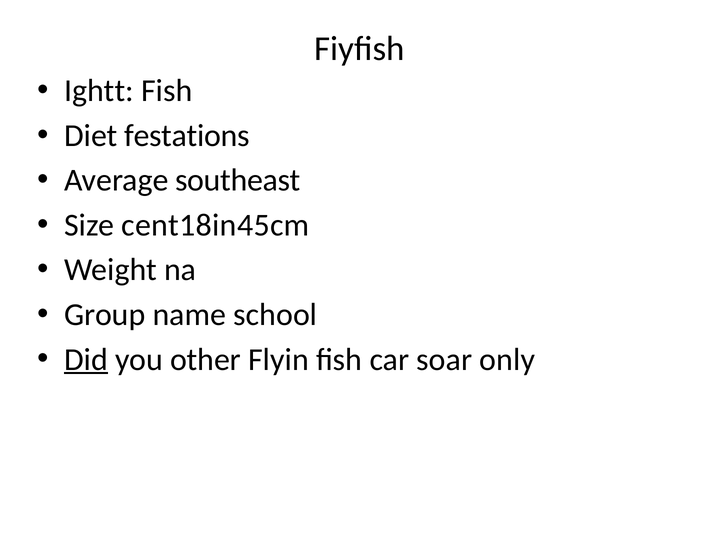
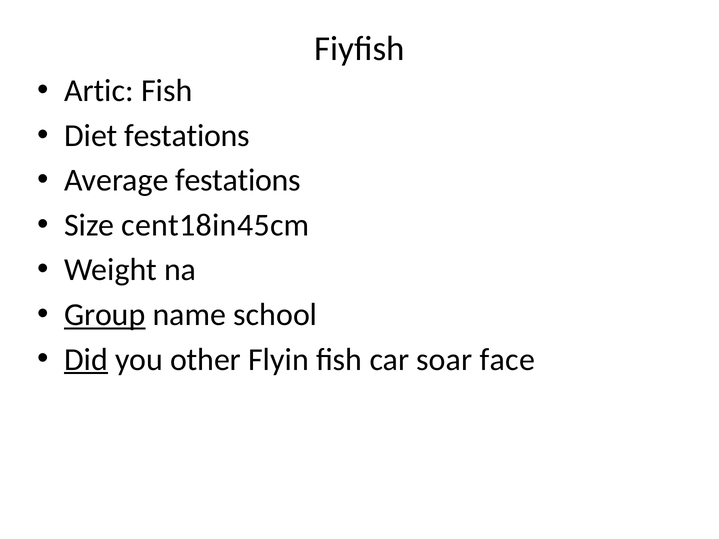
Ightt: Ightt -> Artic
Average southeast: southeast -> festations
Group underline: none -> present
only: only -> face
